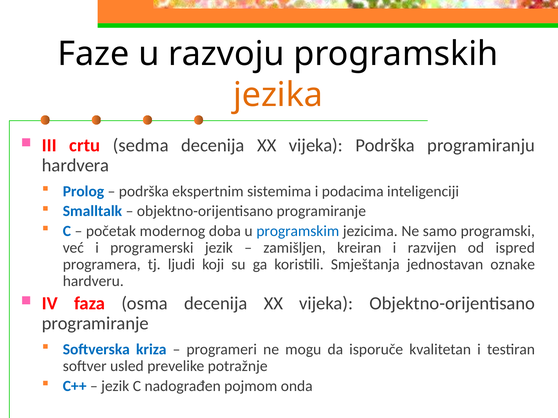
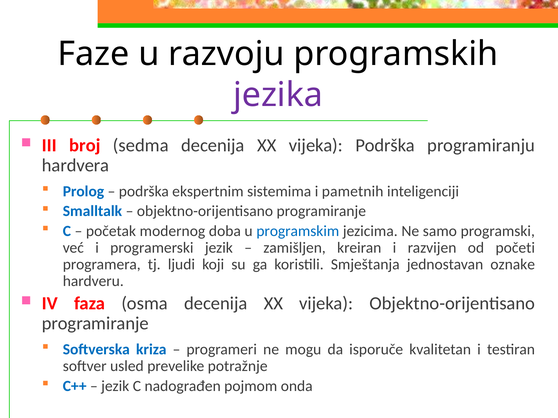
jezika colour: orange -> purple
crtu: crtu -> broj
podacima: podacima -> pametnih
ispred: ispred -> početi
